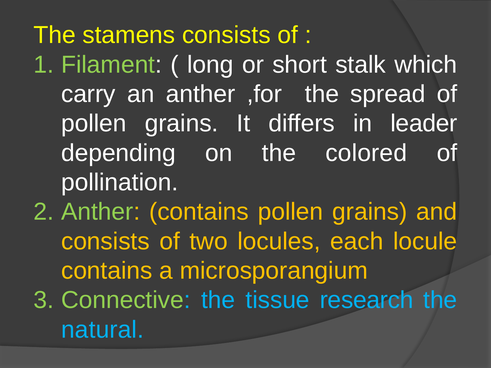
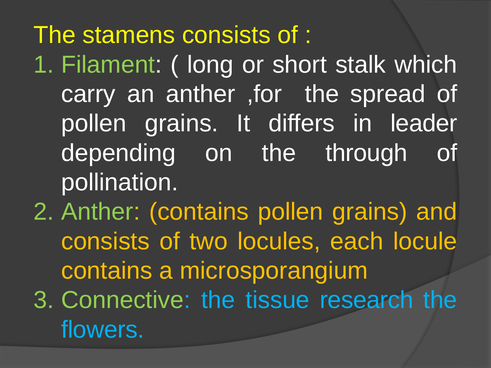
colored: colored -> through
natural: natural -> flowers
